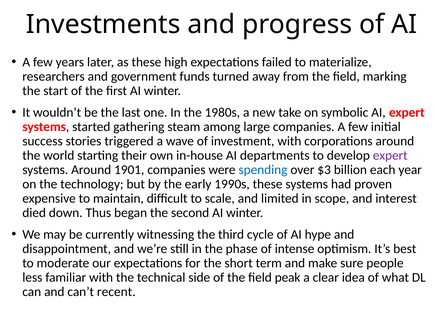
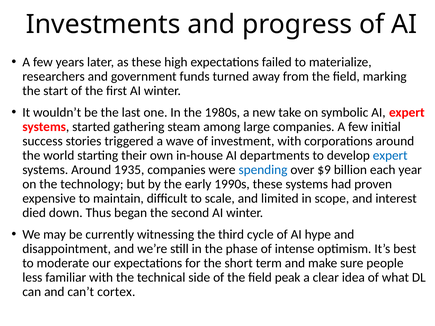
expert at (390, 156) colour: purple -> blue
1901: 1901 -> 1935
$3: $3 -> $9
recent: recent -> cortex
